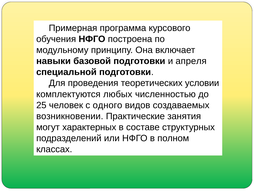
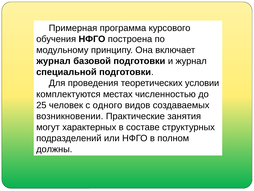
навыки at (54, 61): навыки -> журнал
и апреля: апреля -> журнал
любых: любых -> местах
классах: классах -> должны
